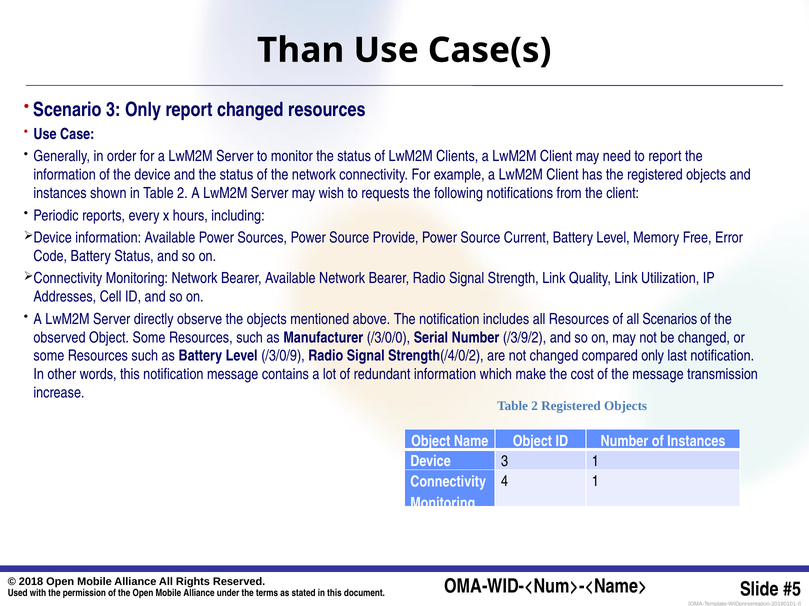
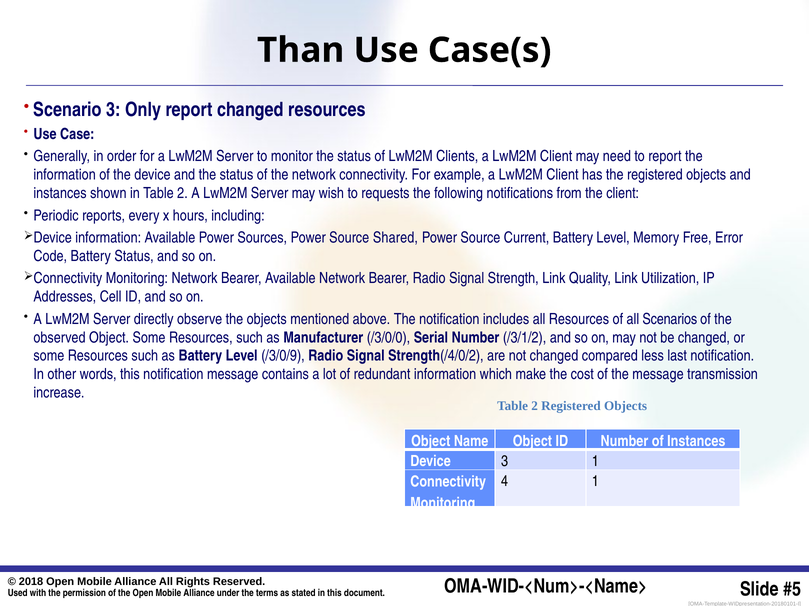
Provide: Provide -> Shared
/3/9/2: /3/9/2 -> /3/1/2
compared only: only -> less
